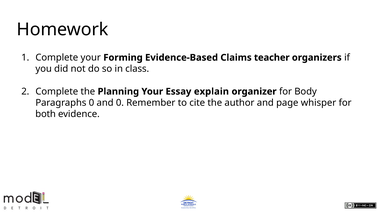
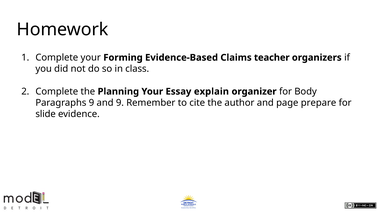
Paragraphs 0: 0 -> 9
and 0: 0 -> 9
whisper: whisper -> prepare
both: both -> slide
